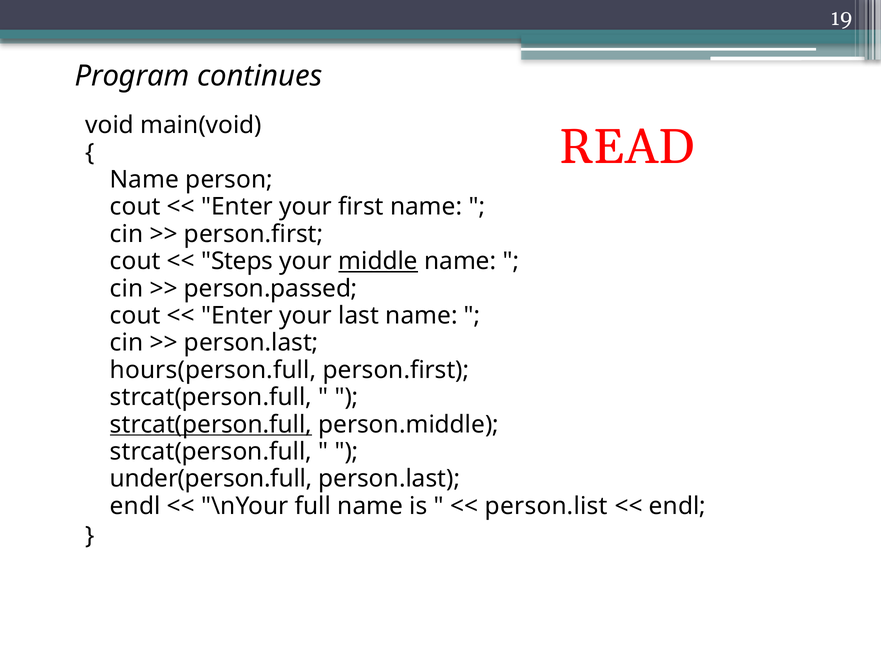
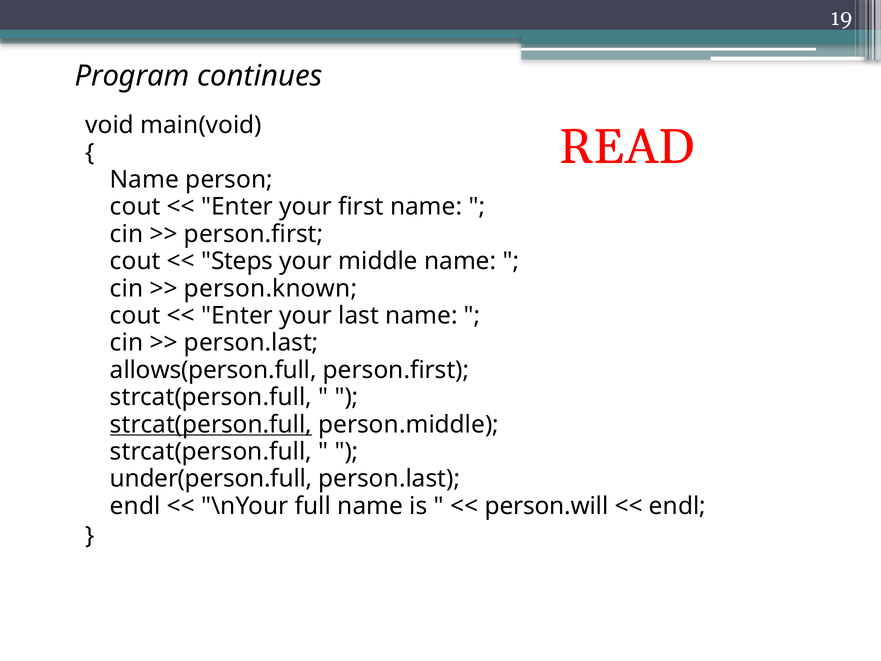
middle underline: present -> none
person.passed: person.passed -> person.known
hours(person.full: hours(person.full -> allows(person.full
person.list: person.list -> person.will
